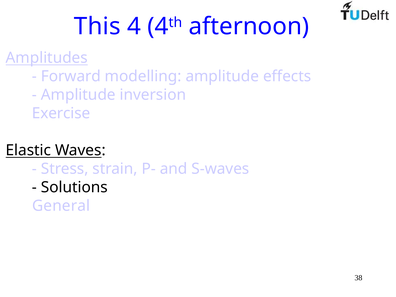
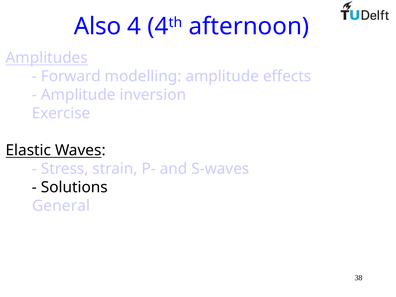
This: This -> Also
